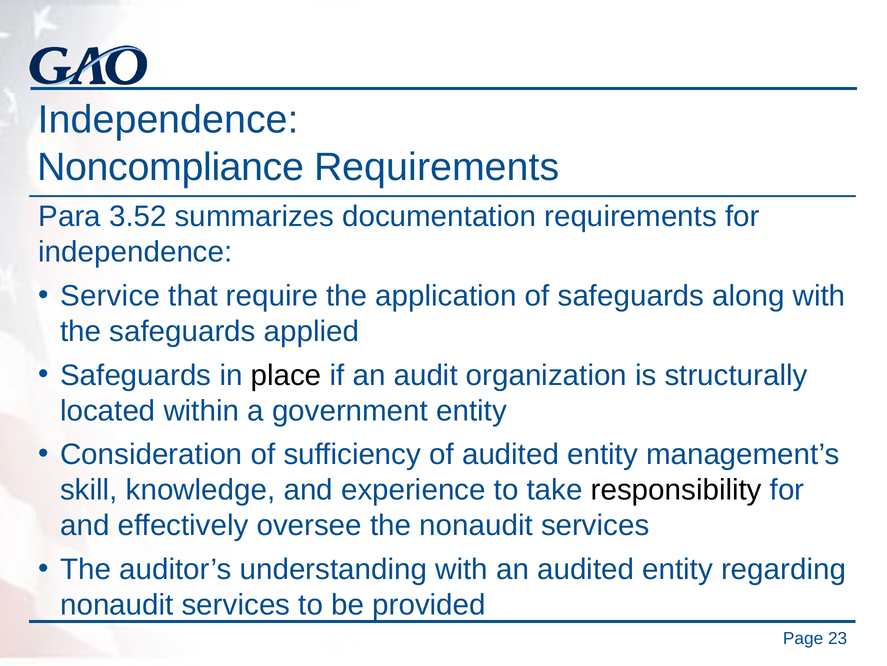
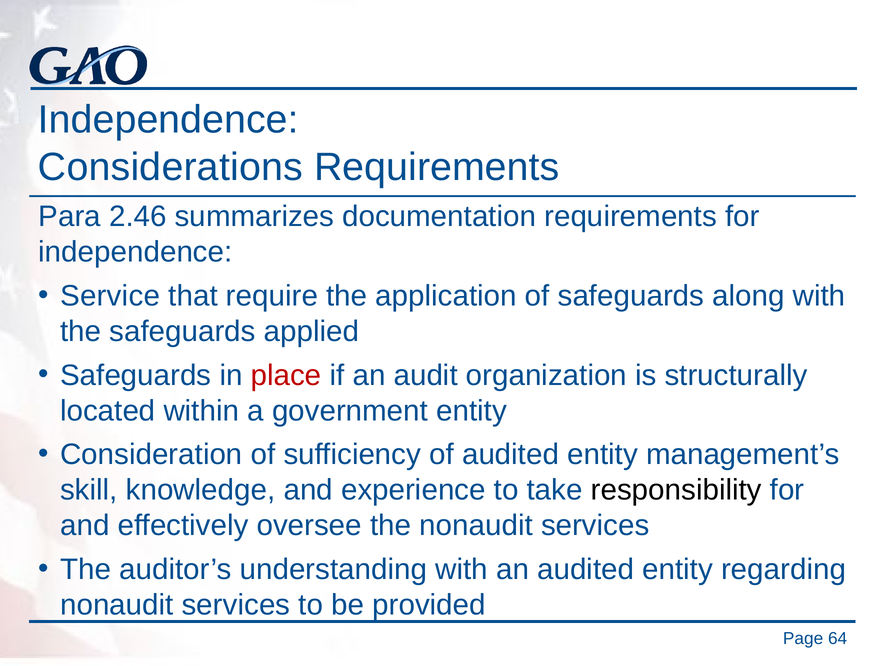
Noncompliance: Noncompliance -> Considerations
3.52: 3.52 -> 2.46
place colour: black -> red
23: 23 -> 64
